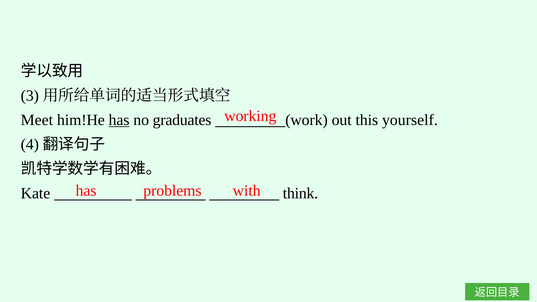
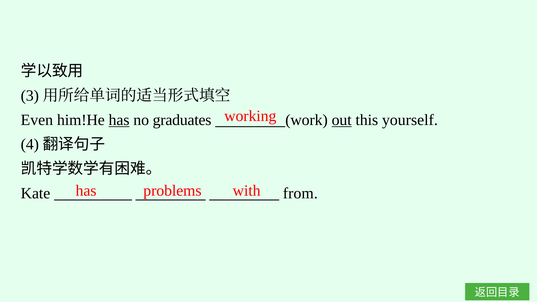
Meet: Meet -> Even
out underline: none -> present
think: think -> from
